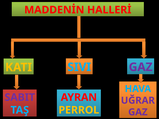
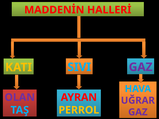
SABIT: SABIT -> OLAN
